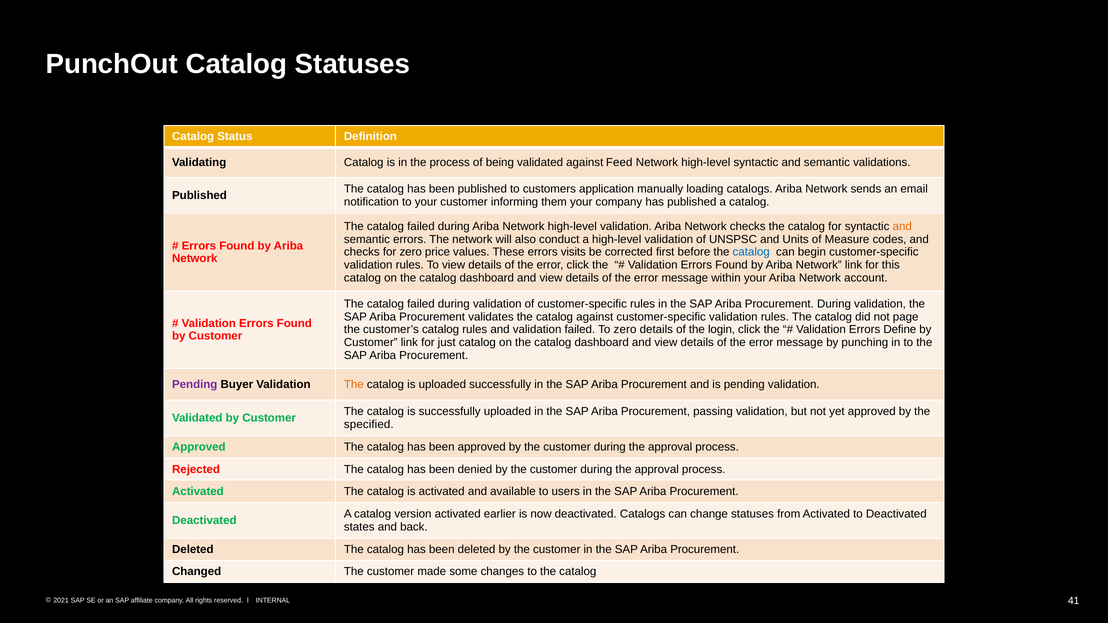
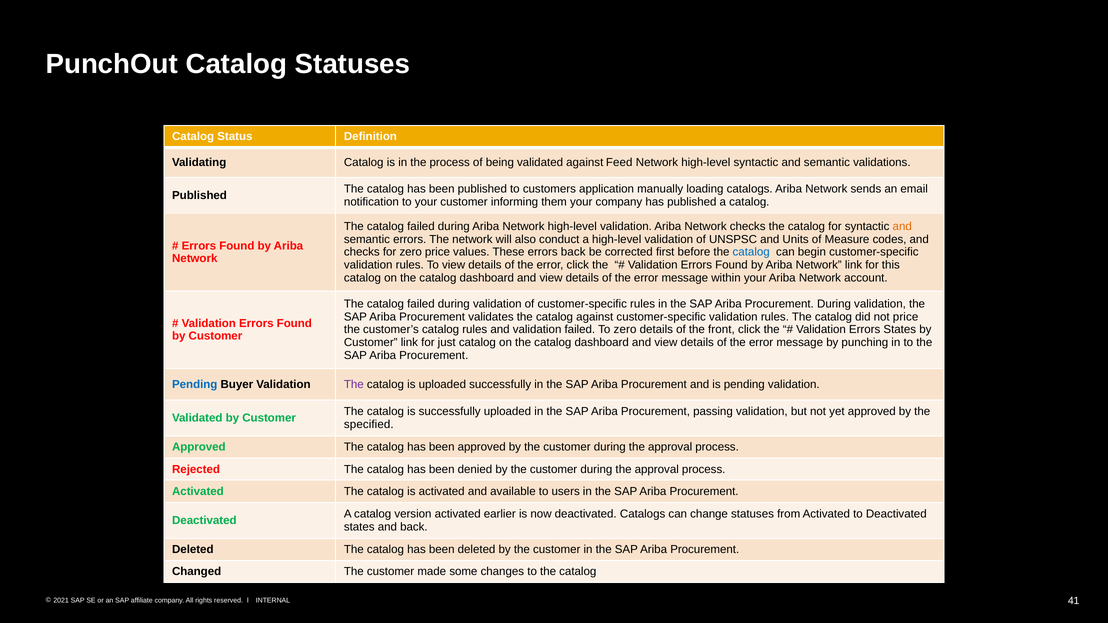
errors visits: visits -> back
not page: page -> price
login: login -> front
Errors Define: Define -> States
Pending at (195, 384) colour: purple -> blue
The at (354, 384) colour: orange -> purple
